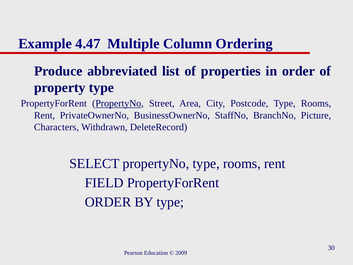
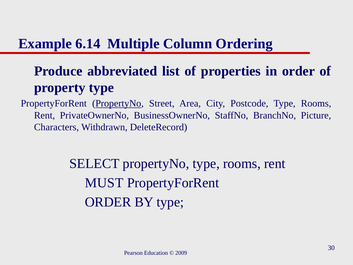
4.47: 4.47 -> 6.14
FIELD: FIELD -> MUST
